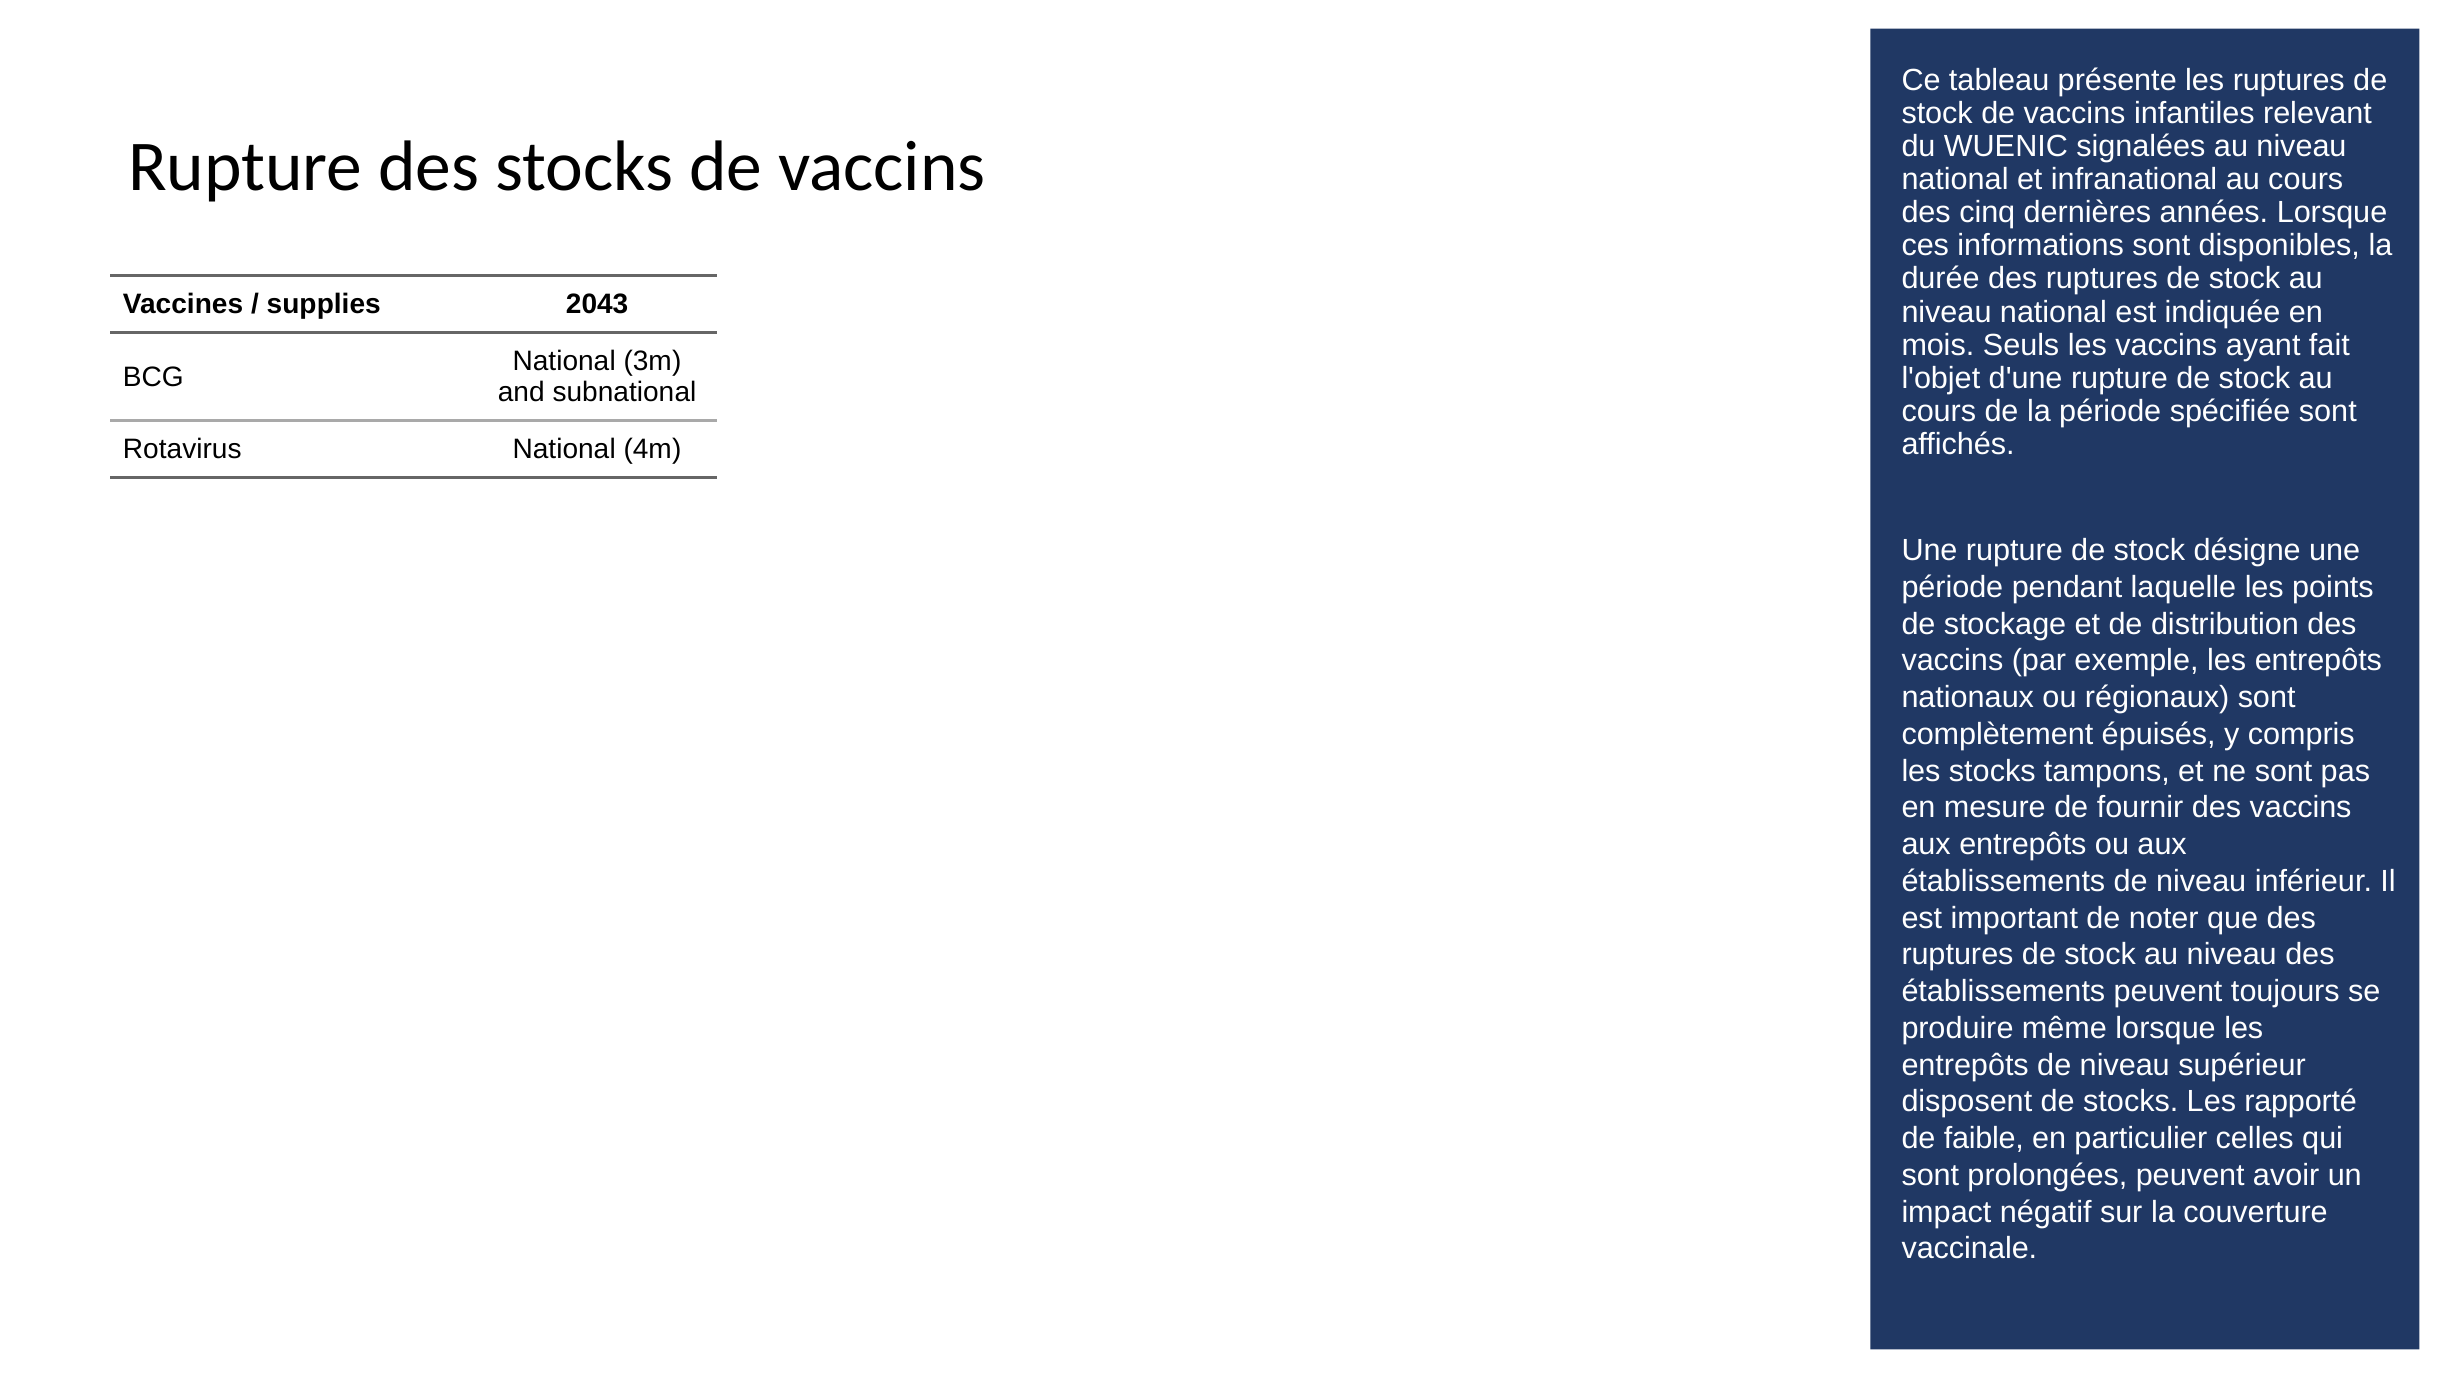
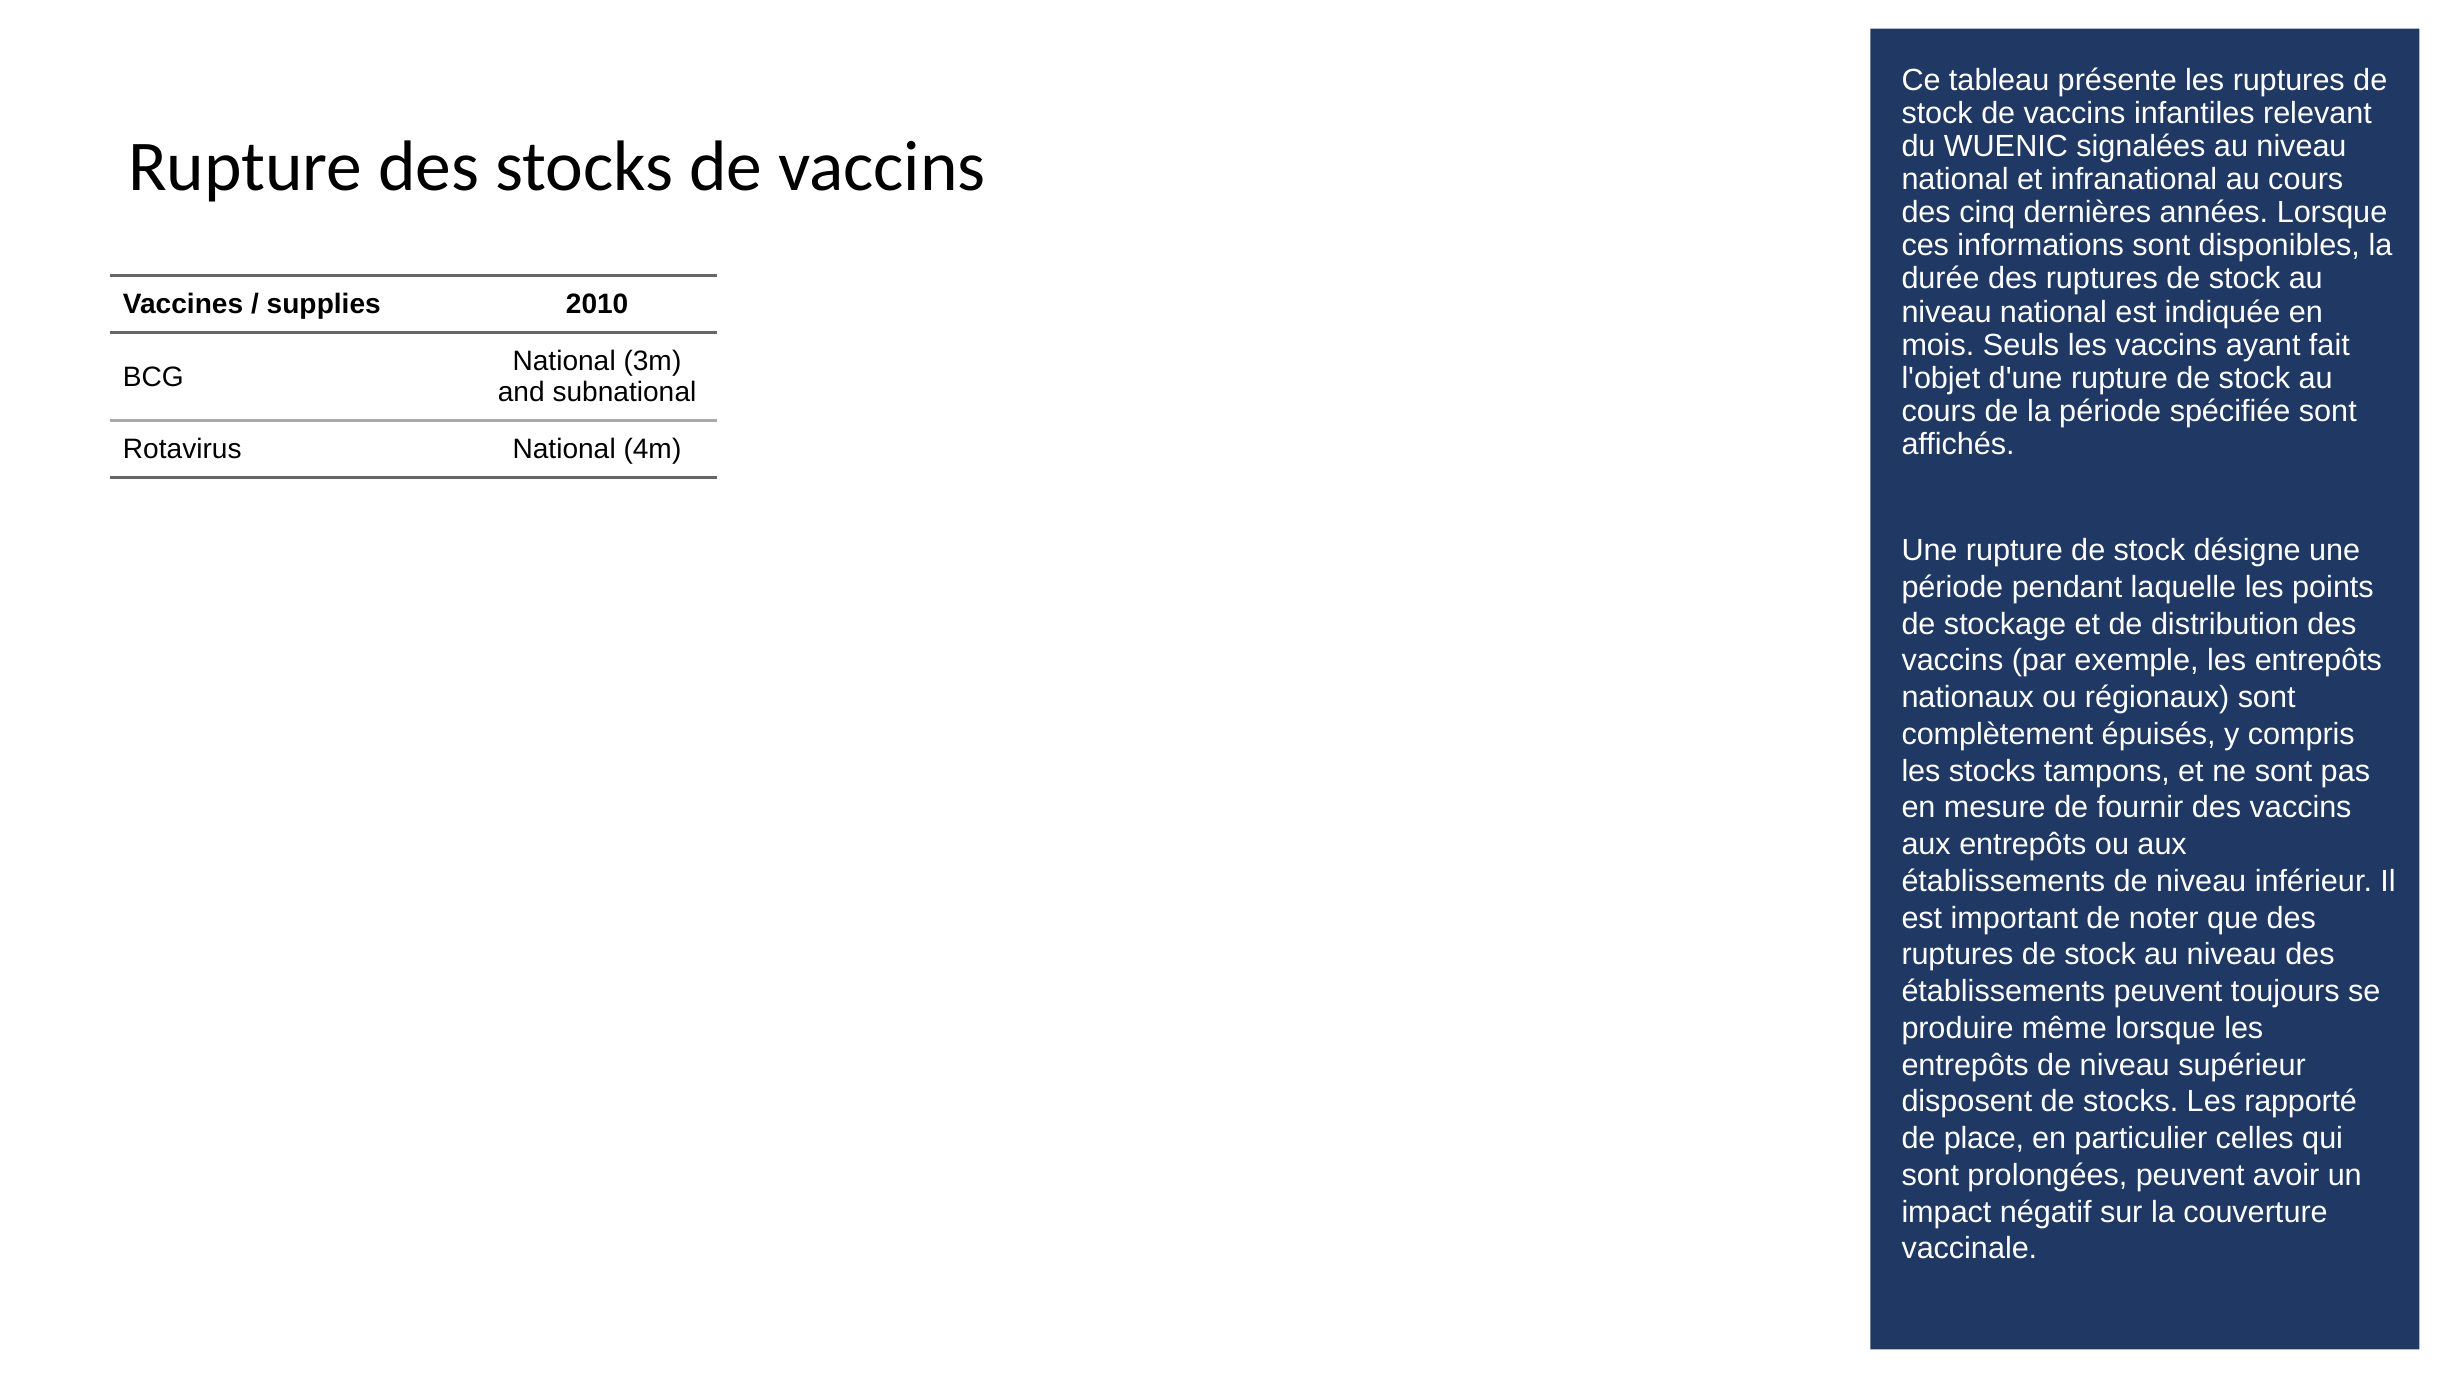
2043: 2043 -> 2010
faible: faible -> place
